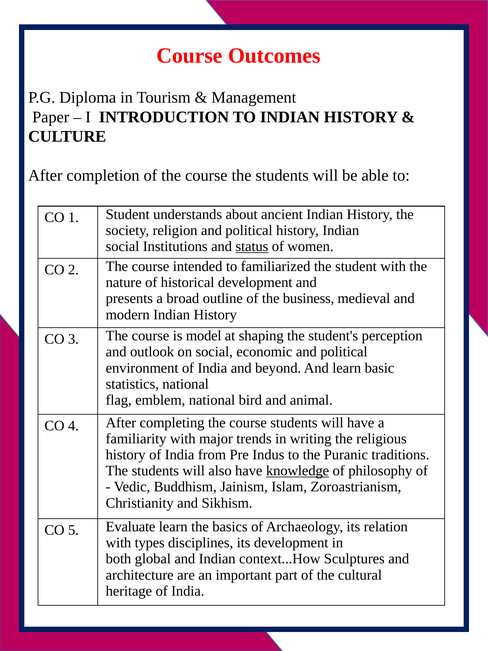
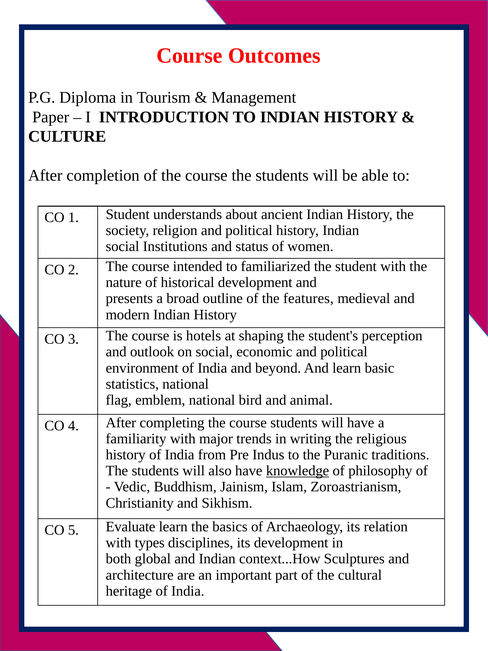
status underline: present -> none
business: business -> features
model: model -> hotels
